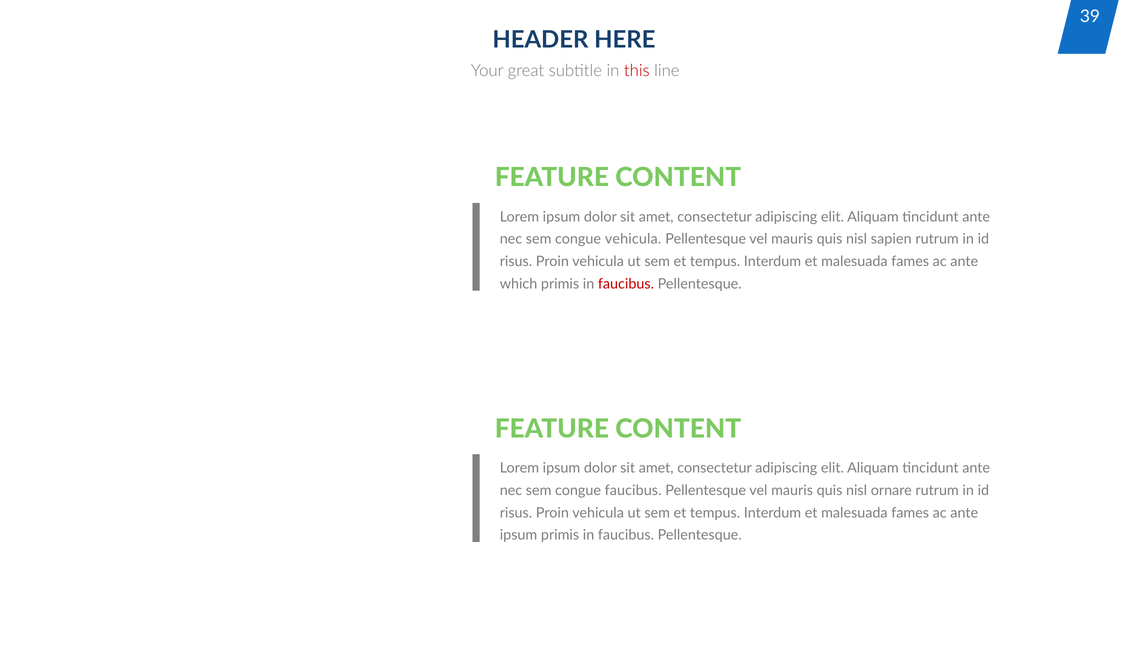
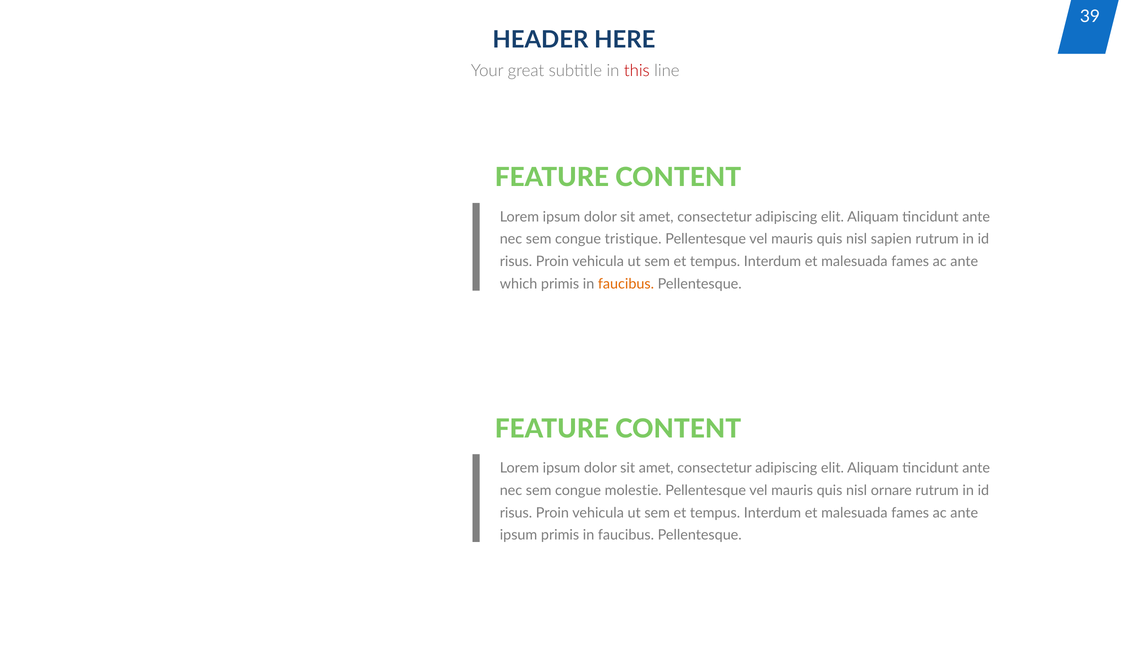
congue vehicula: vehicula -> tristique
faucibus at (626, 284) colour: red -> orange
congue faucibus: faucibus -> molestie
